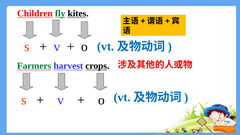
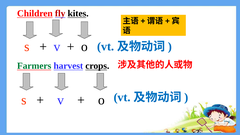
fly colour: green -> red
